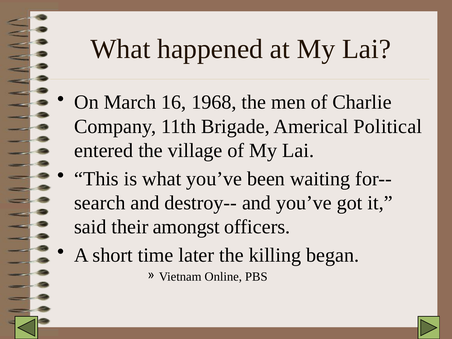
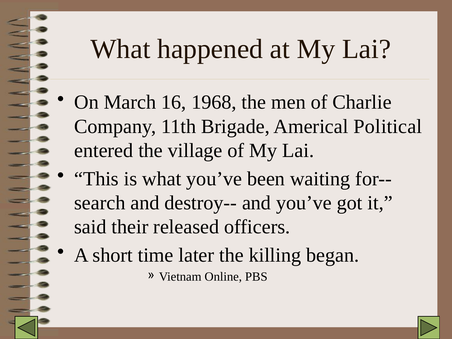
amongst: amongst -> released
